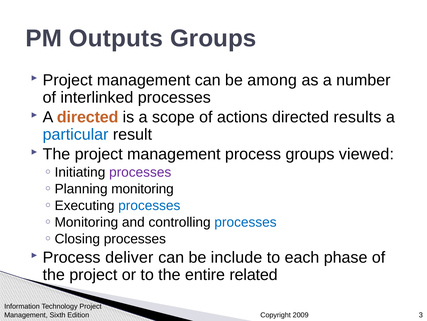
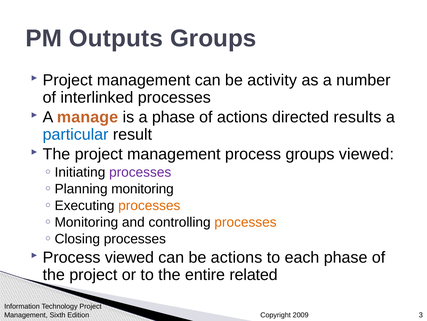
among: among -> activity
A directed: directed -> manage
a scope: scope -> phase
processes at (149, 205) colour: blue -> orange
processes at (245, 222) colour: blue -> orange
Process deliver: deliver -> viewed
be include: include -> actions
